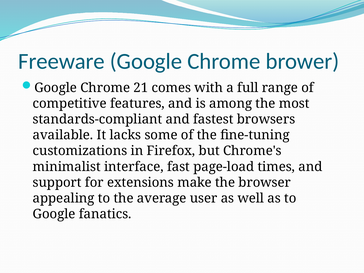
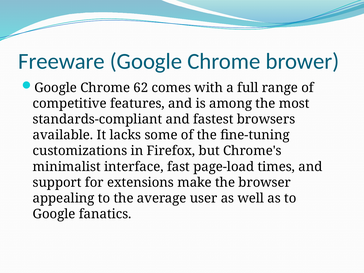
21: 21 -> 62
